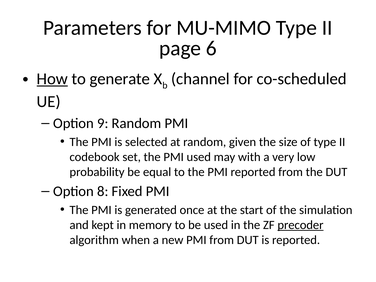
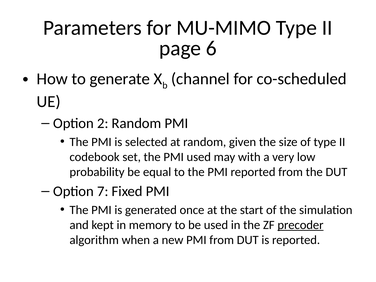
How underline: present -> none
9: 9 -> 2
8: 8 -> 7
